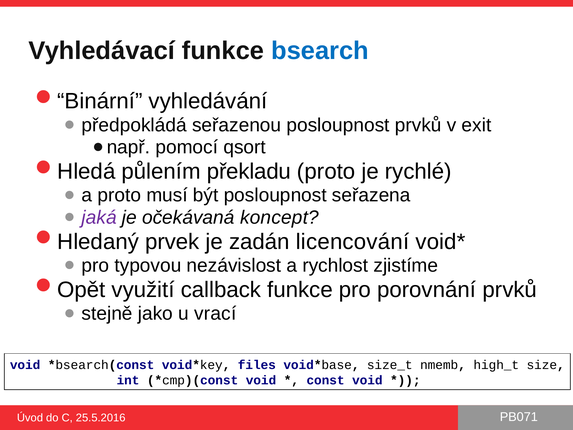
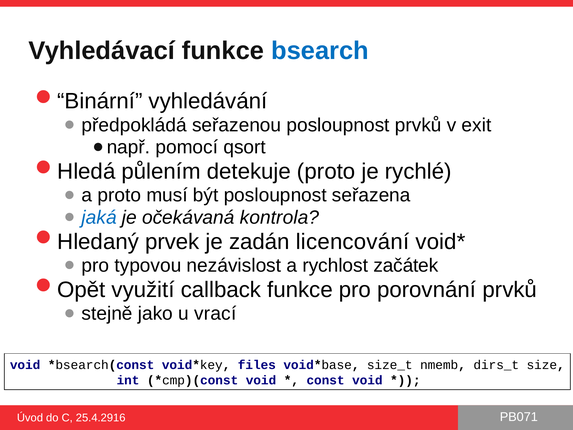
překladu: překladu -> detekuje
jaká colour: purple -> blue
koncept: koncept -> kontrola
zjistíme: zjistíme -> začátek
high_t: high_t -> dirs_t
25.5.2016: 25.5.2016 -> 25.4.2916
